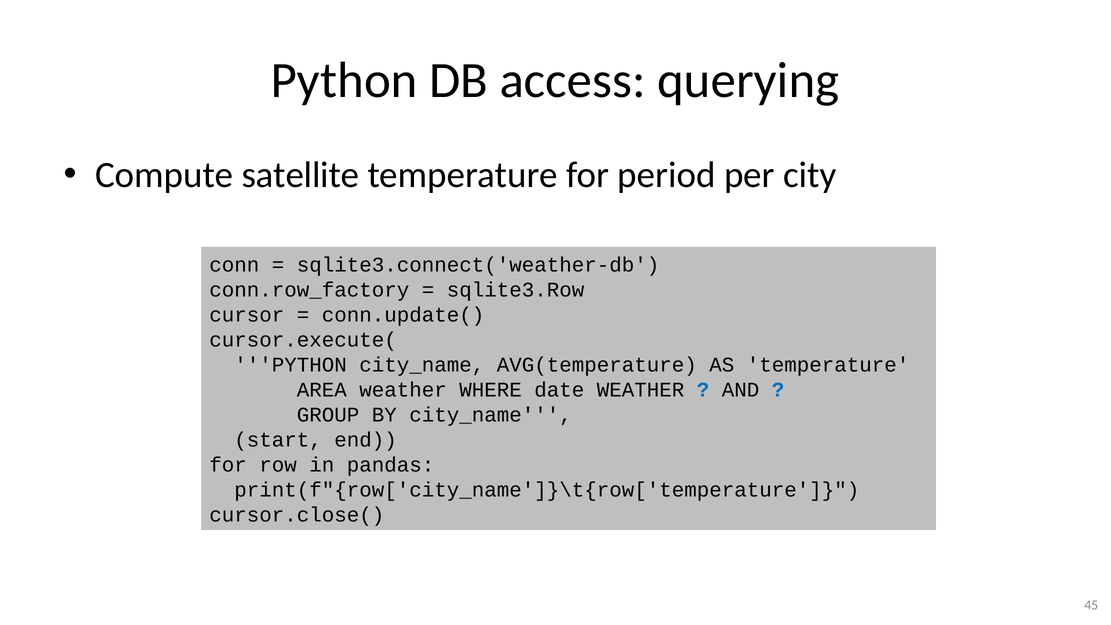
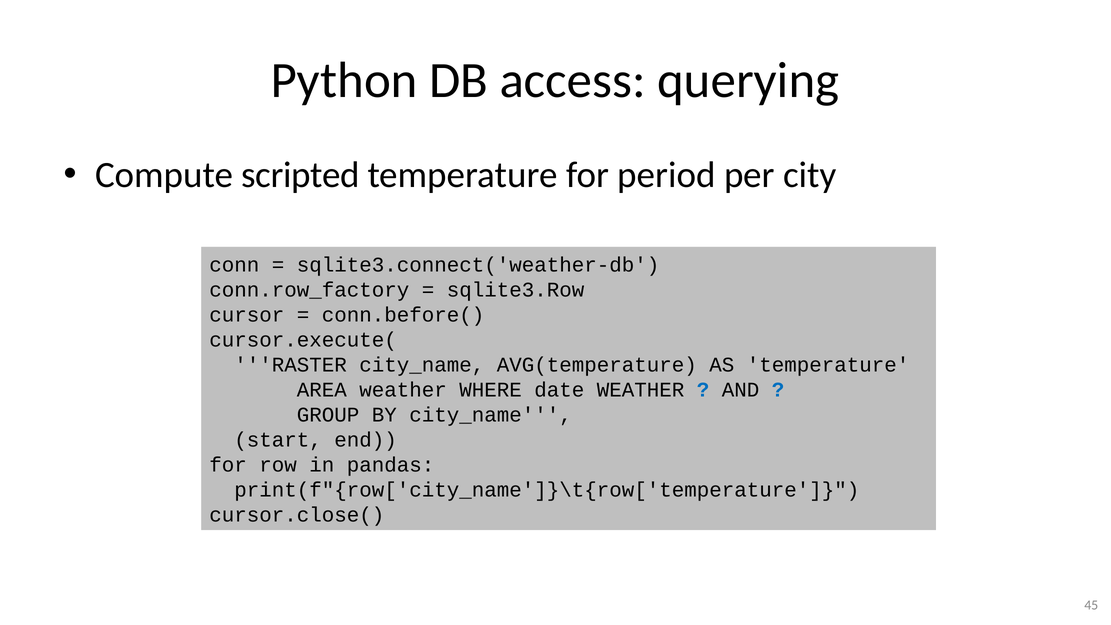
satellite: satellite -> scripted
conn.update(: conn.update( -> conn.before(
PYTHON at (291, 365): PYTHON -> RASTER
